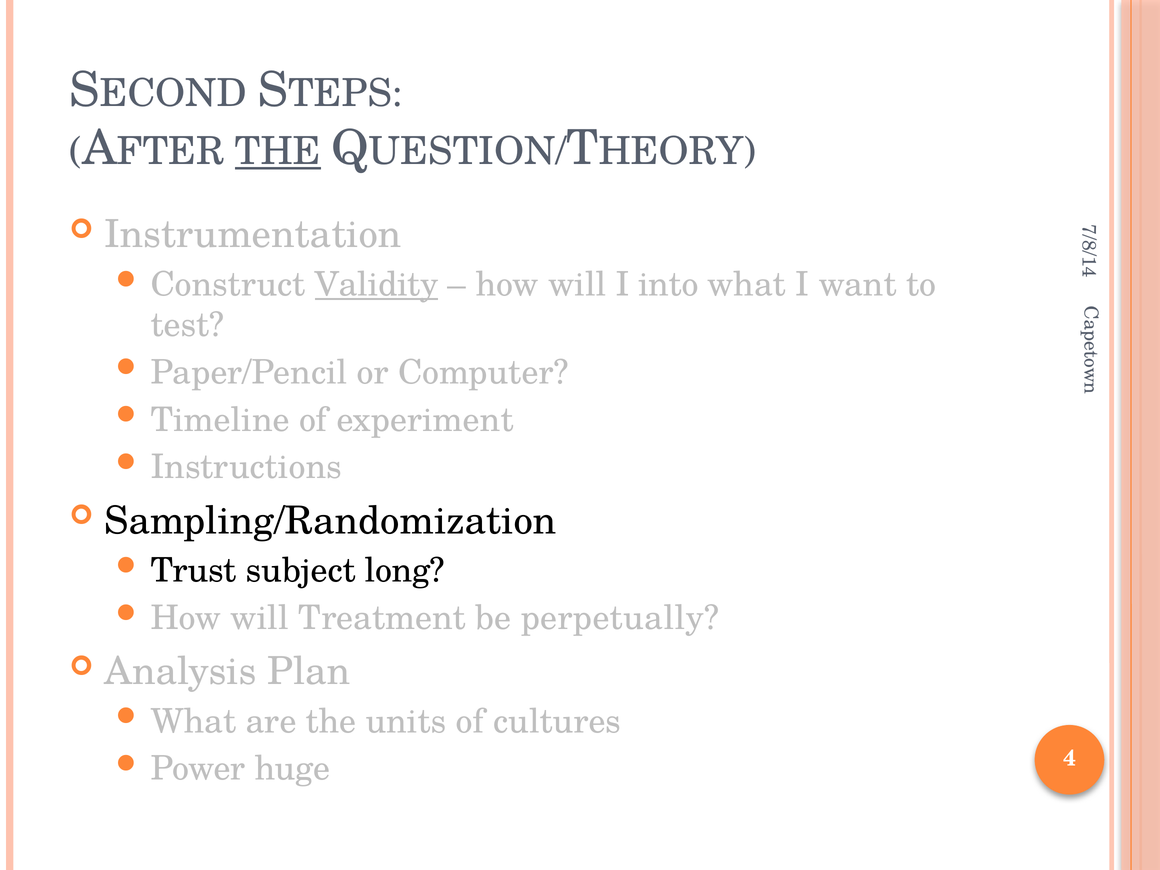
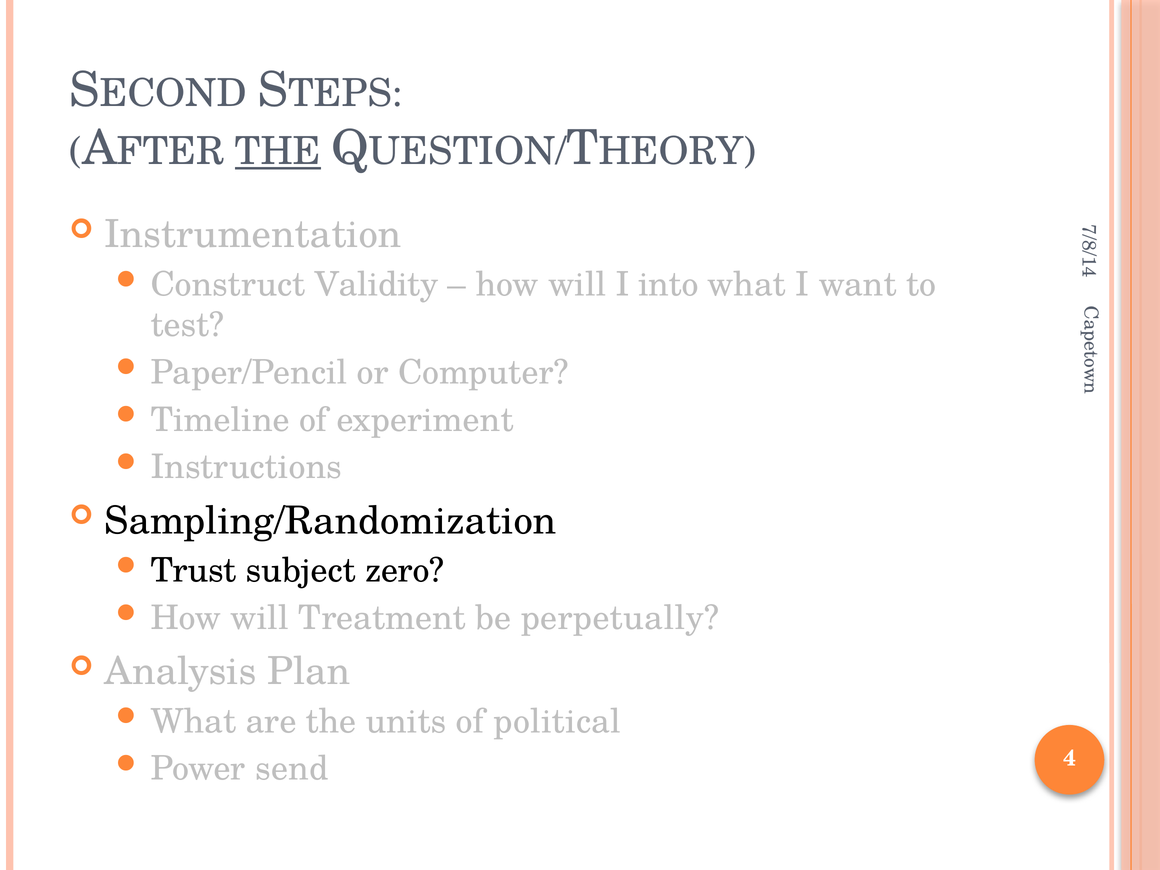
Validity underline: present -> none
long: long -> zero
cultures: cultures -> political
huge: huge -> send
